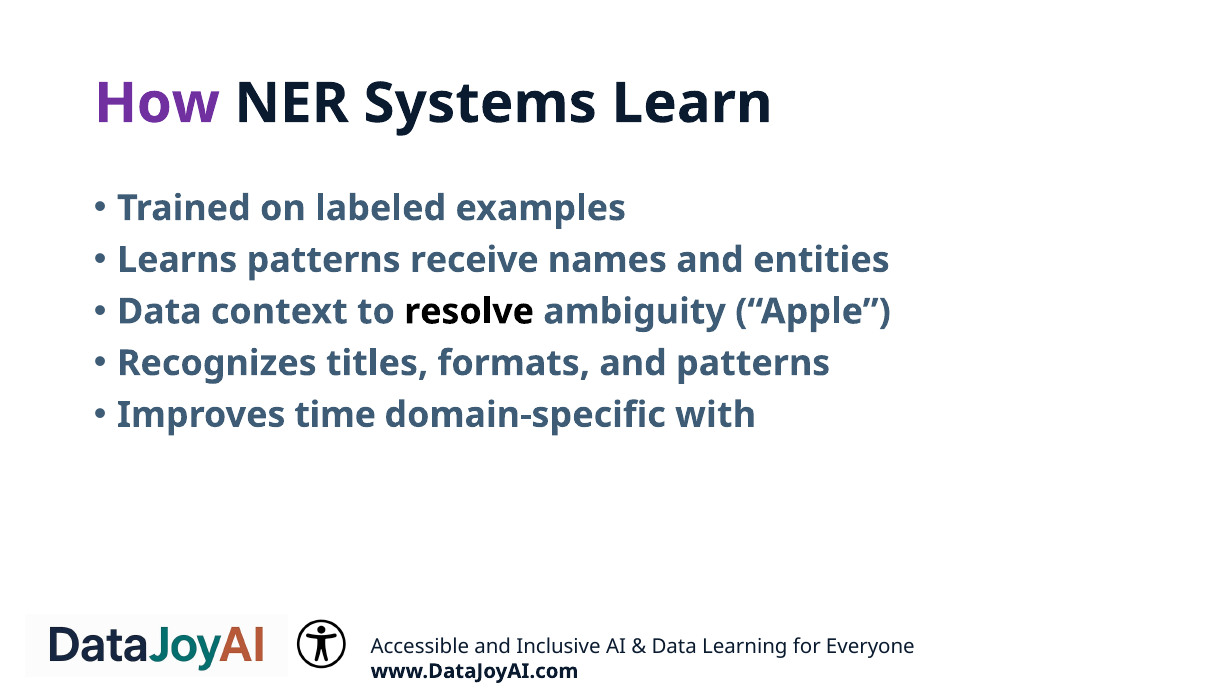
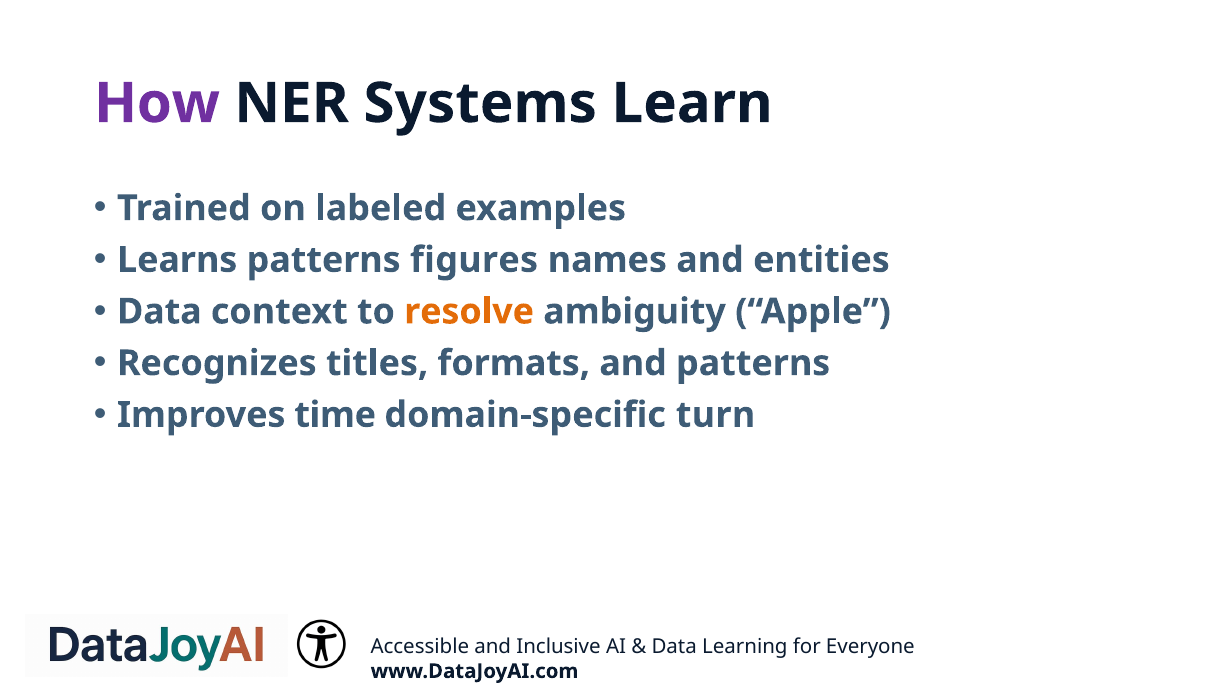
receive: receive -> figures
resolve colour: black -> orange
with: with -> turn
